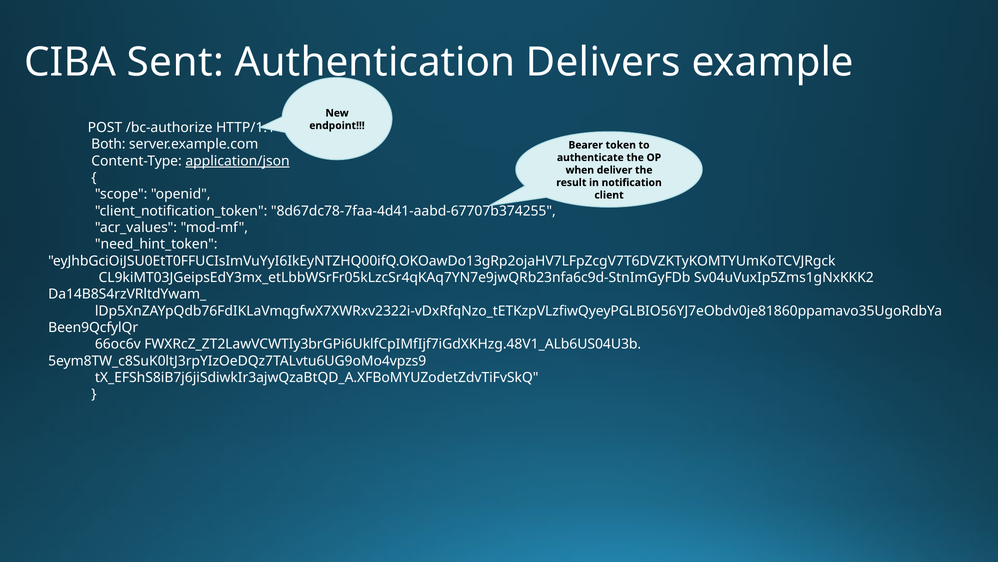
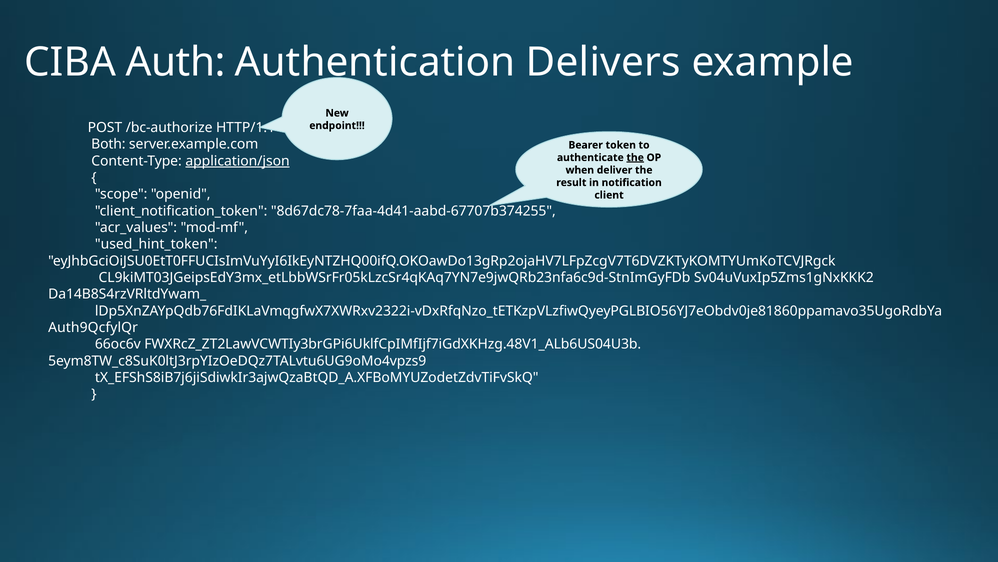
Sent: Sent -> Auth
the at (635, 157) underline: none -> present
need_hint_token: need_hint_token -> used_hint_token
Been9QcfylQr: Been9QcfylQr -> Auth9QcfylQr
